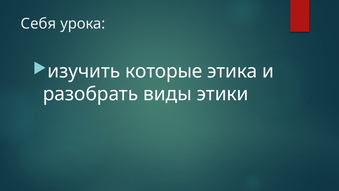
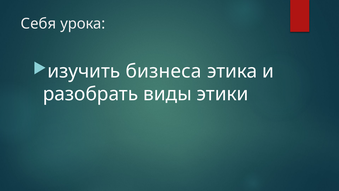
которые: которые -> бизнеса
